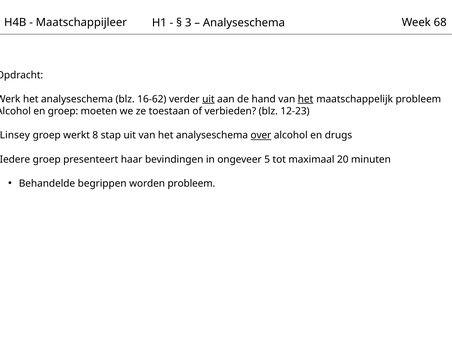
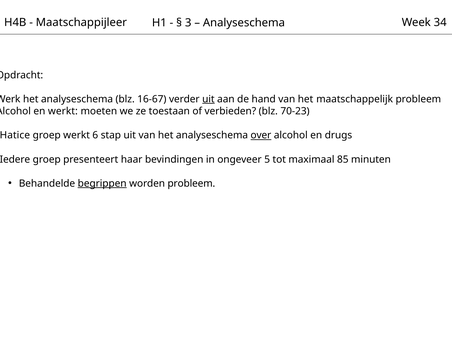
68: 68 -> 34
16-62: 16-62 -> 16-67
het at (306, 99) underline: present -> none
en groep: groep -> werkt
12-23: 12-23 -> 70-23
Linsey: Linsey -> Hatice
8: 8 -> 6
20: 20 -> 85
begrippen underline: none -> present
